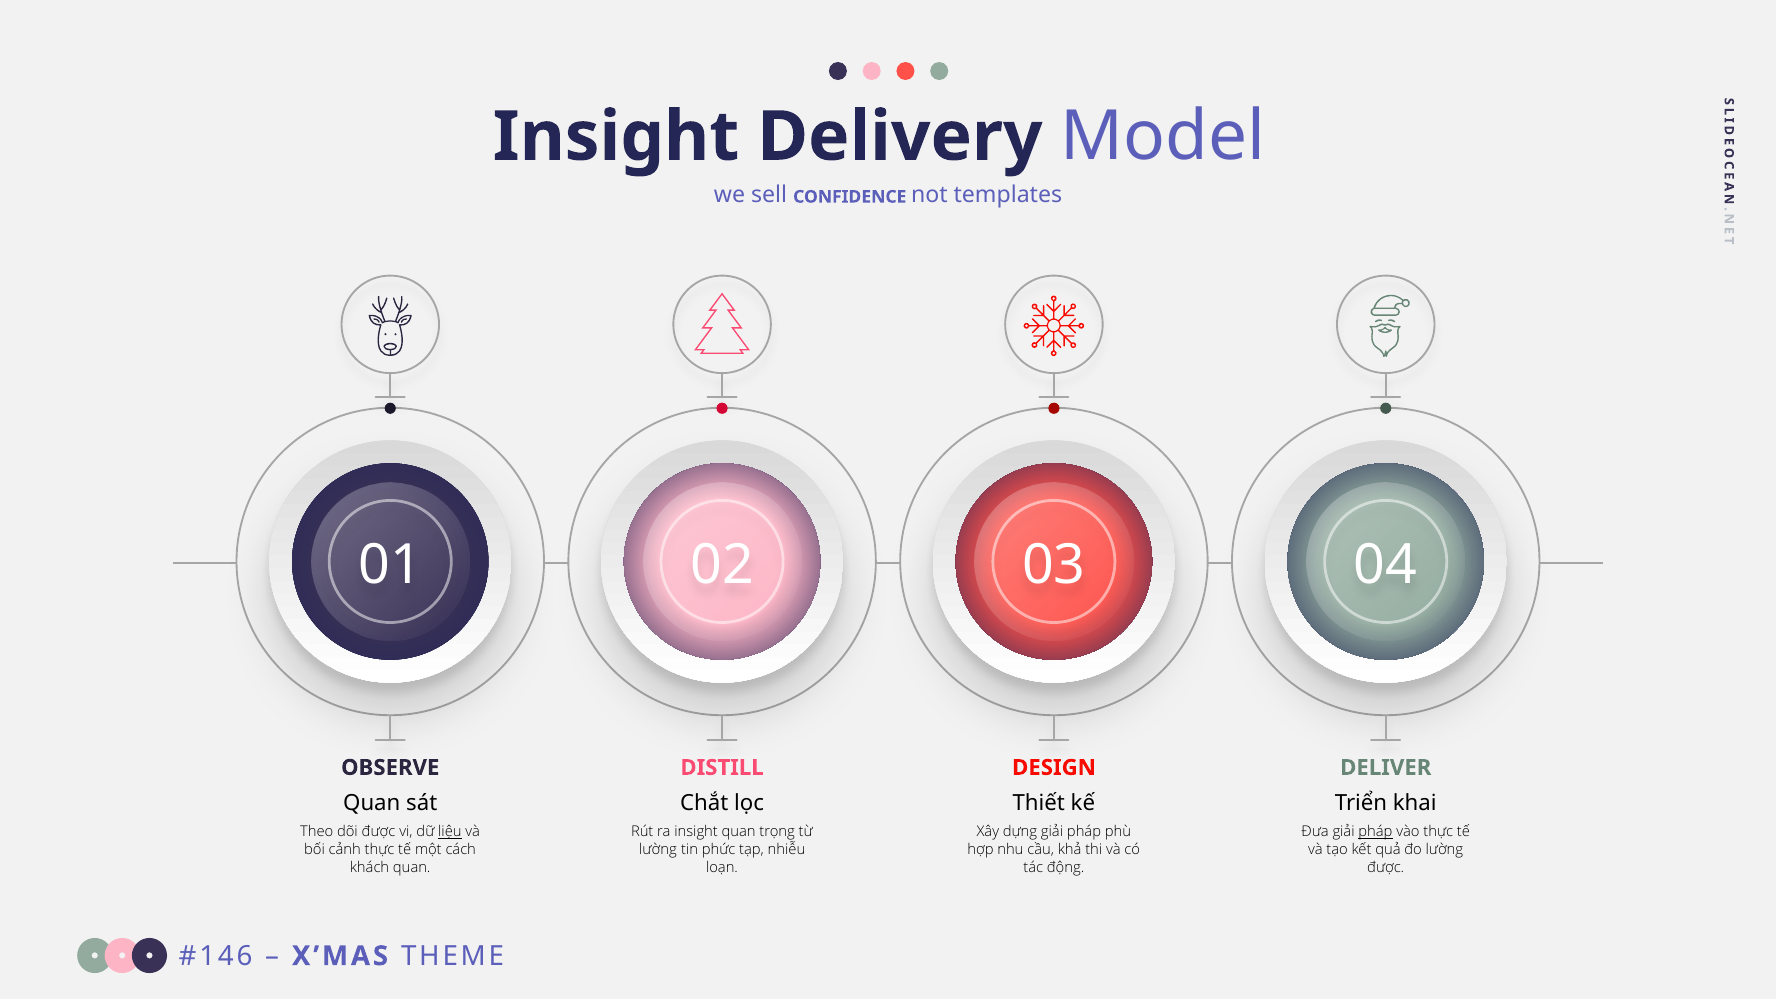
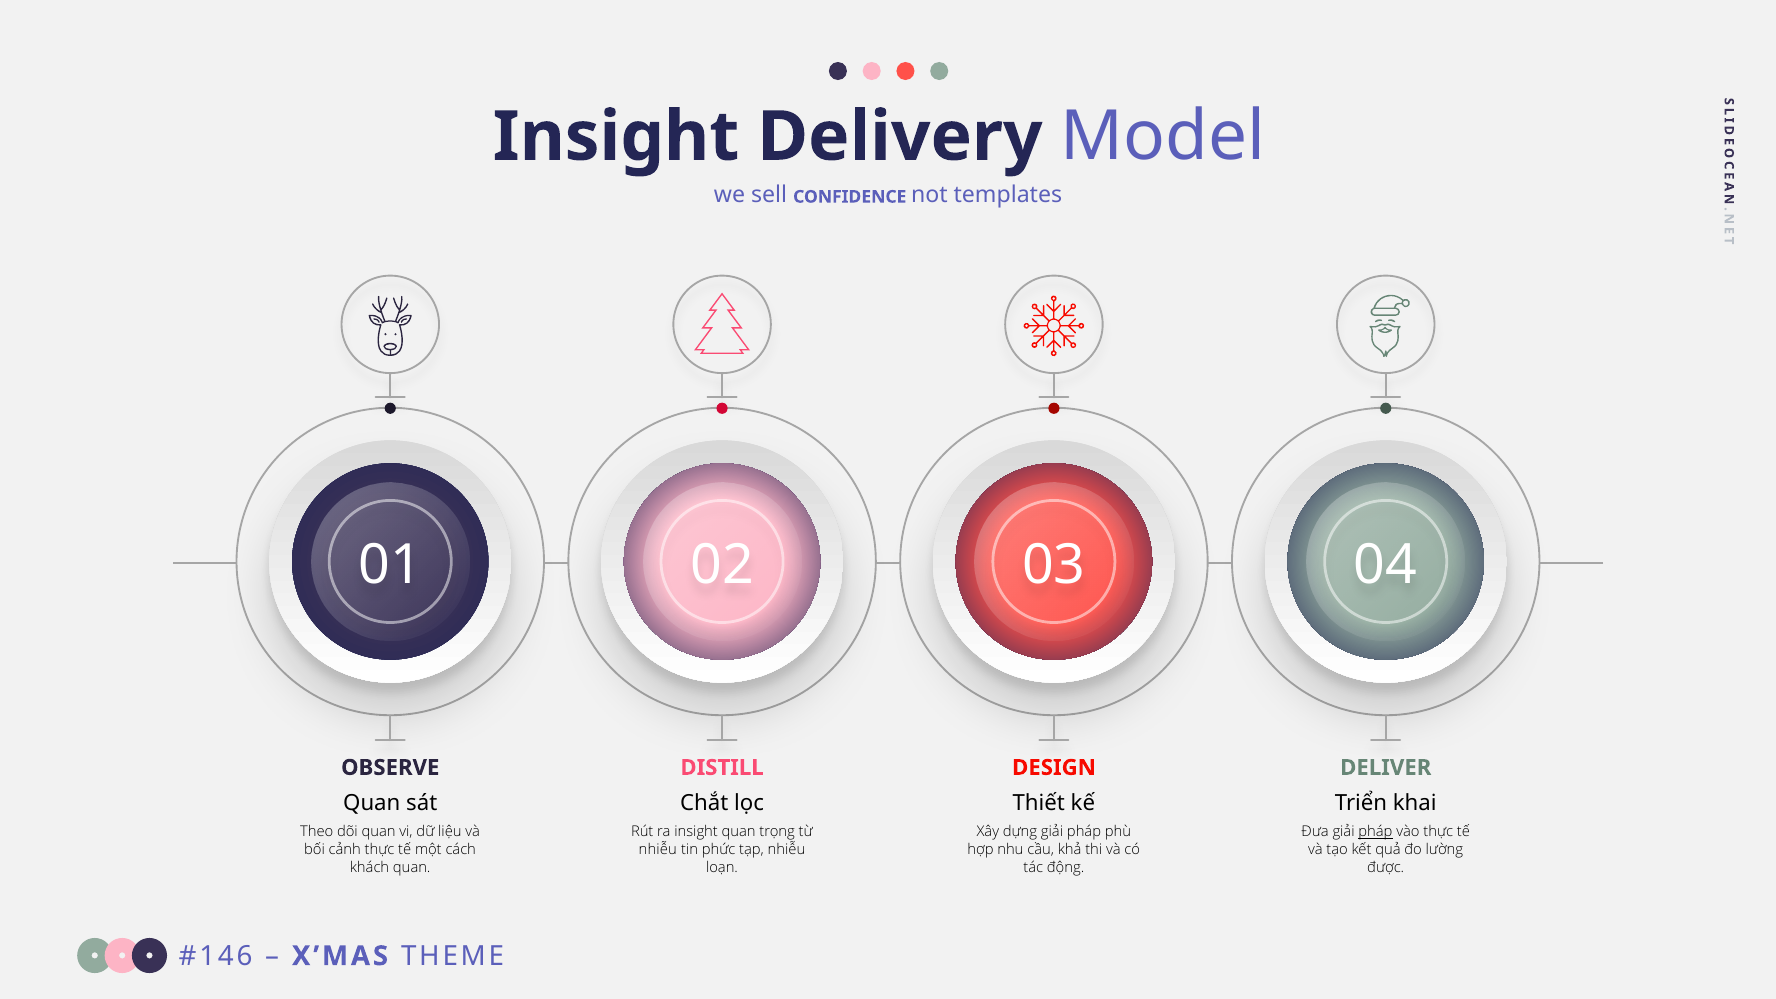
dõi được: được -> quan
liệu underline: present -> none
lường at (658, 850): lường -> nhiễu
